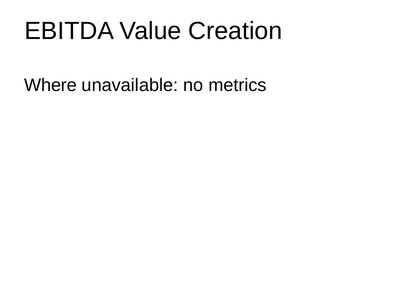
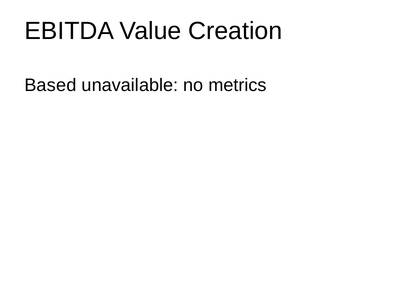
Where: Where -> Based
